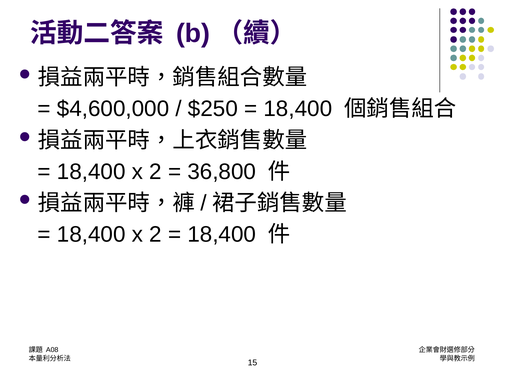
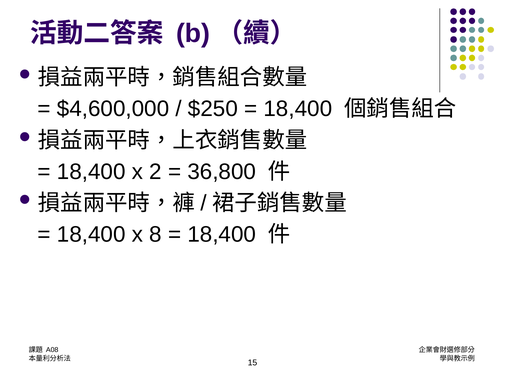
2 at (156, 235): 2 -> 8
